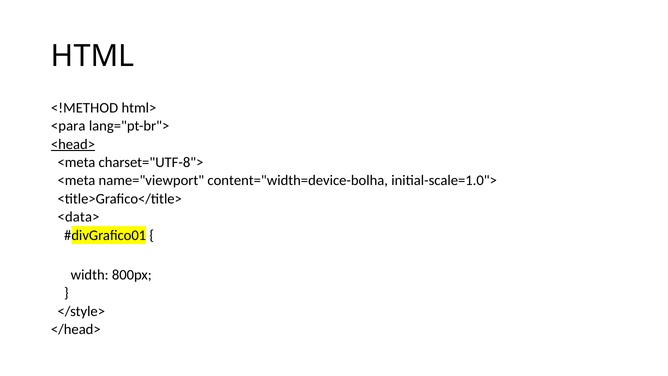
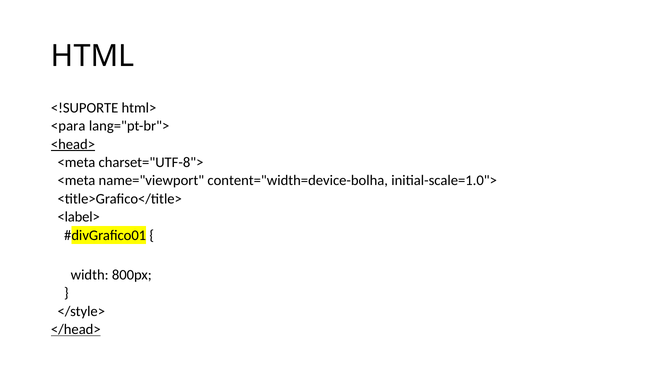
<!METHOD: <!METHOD -> <!SUPORTE
<data>: <data> -> <label>
</head> underline: none -> present
